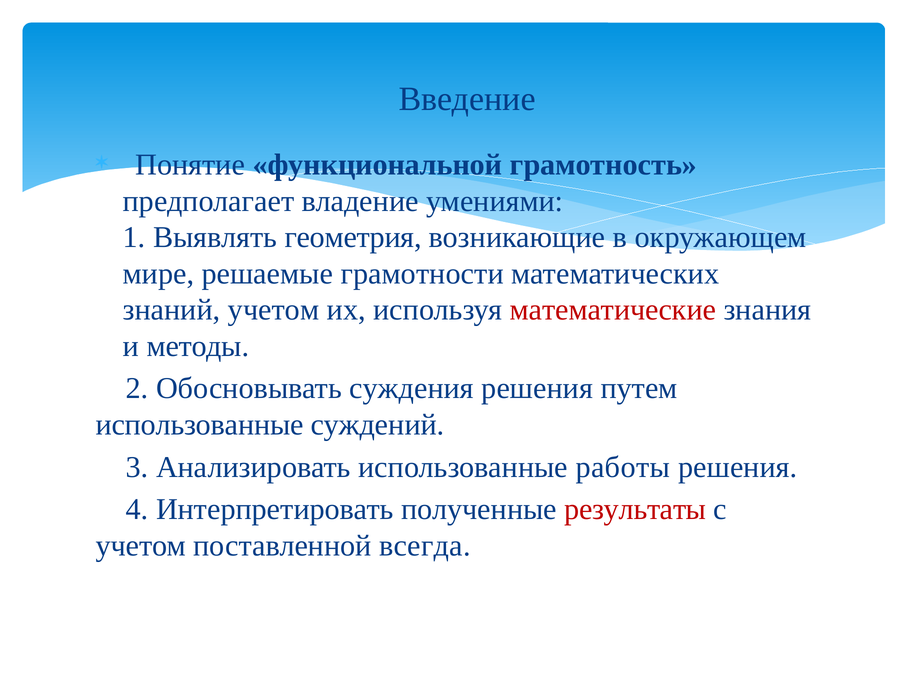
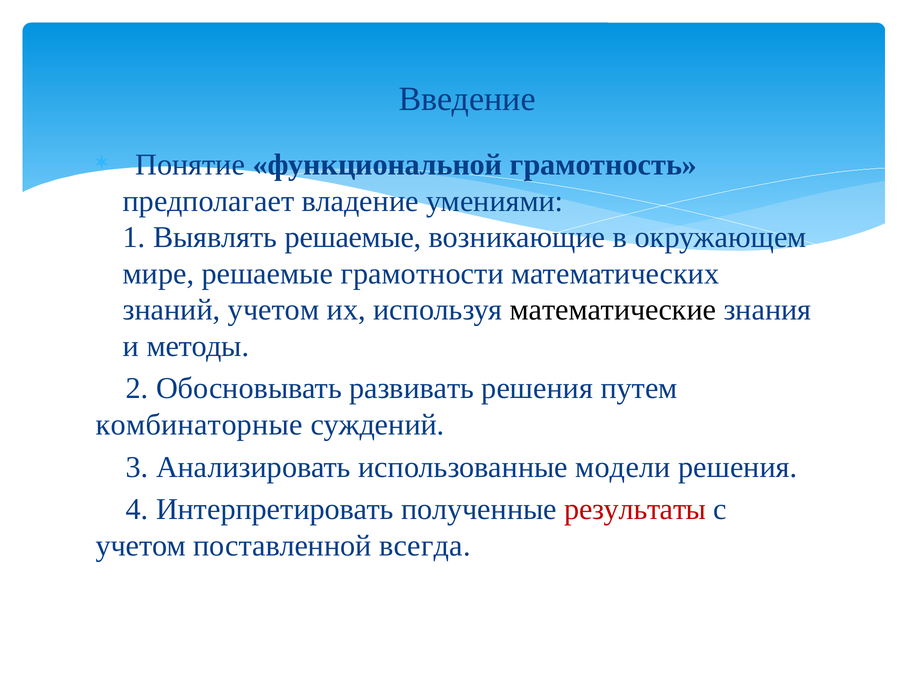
Выявлять геометрия: геометрия -> решаемые
математические colour: red -> black
суждения: суждения -> развивать
использованные at (200, 425): использованные -> комбинаторные
работы: работы -> модели
